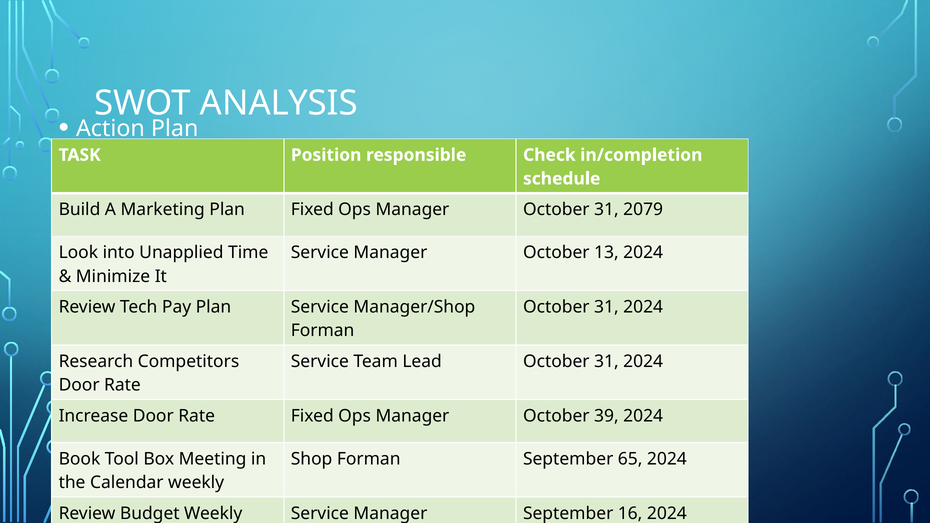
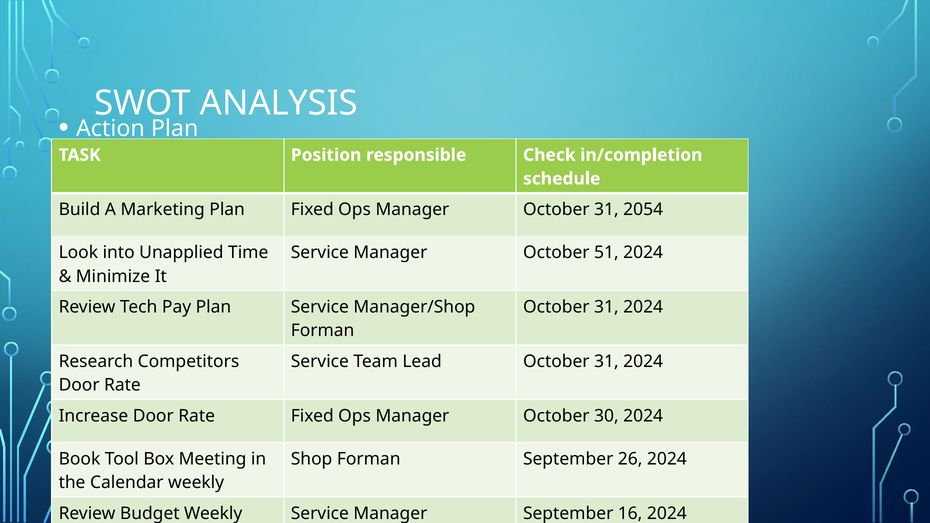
2079: 2079 -> 2054
13: 13 -> 51
39: 39 -> 30
65: 65 -> 26
